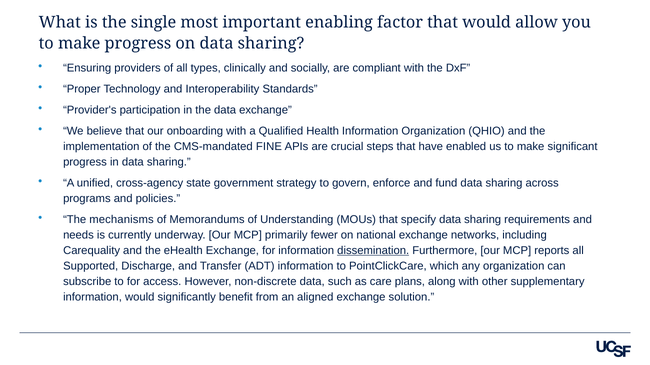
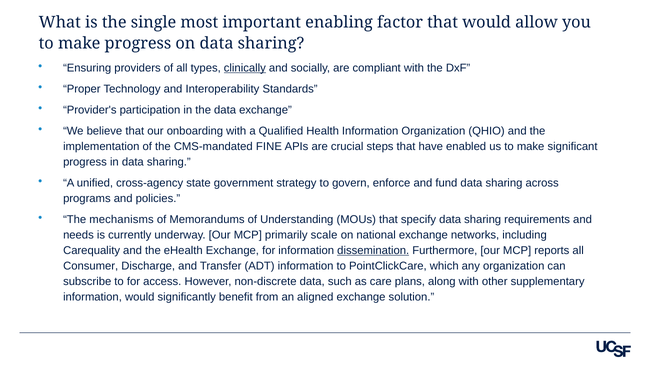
clinically underline: none -> present
fewer: fewer -> scale
Supported: Supported -> Consumer
